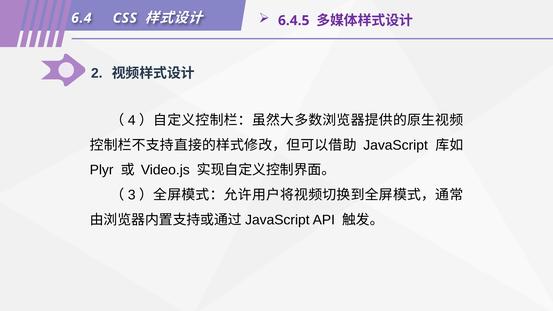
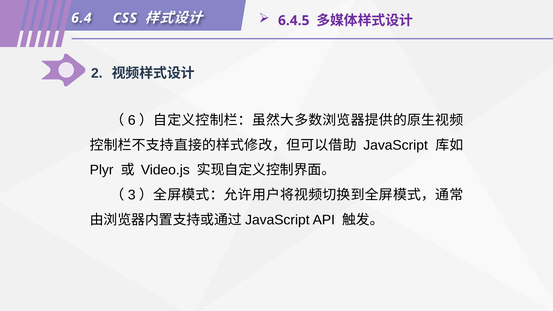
4: 4 -> 6
